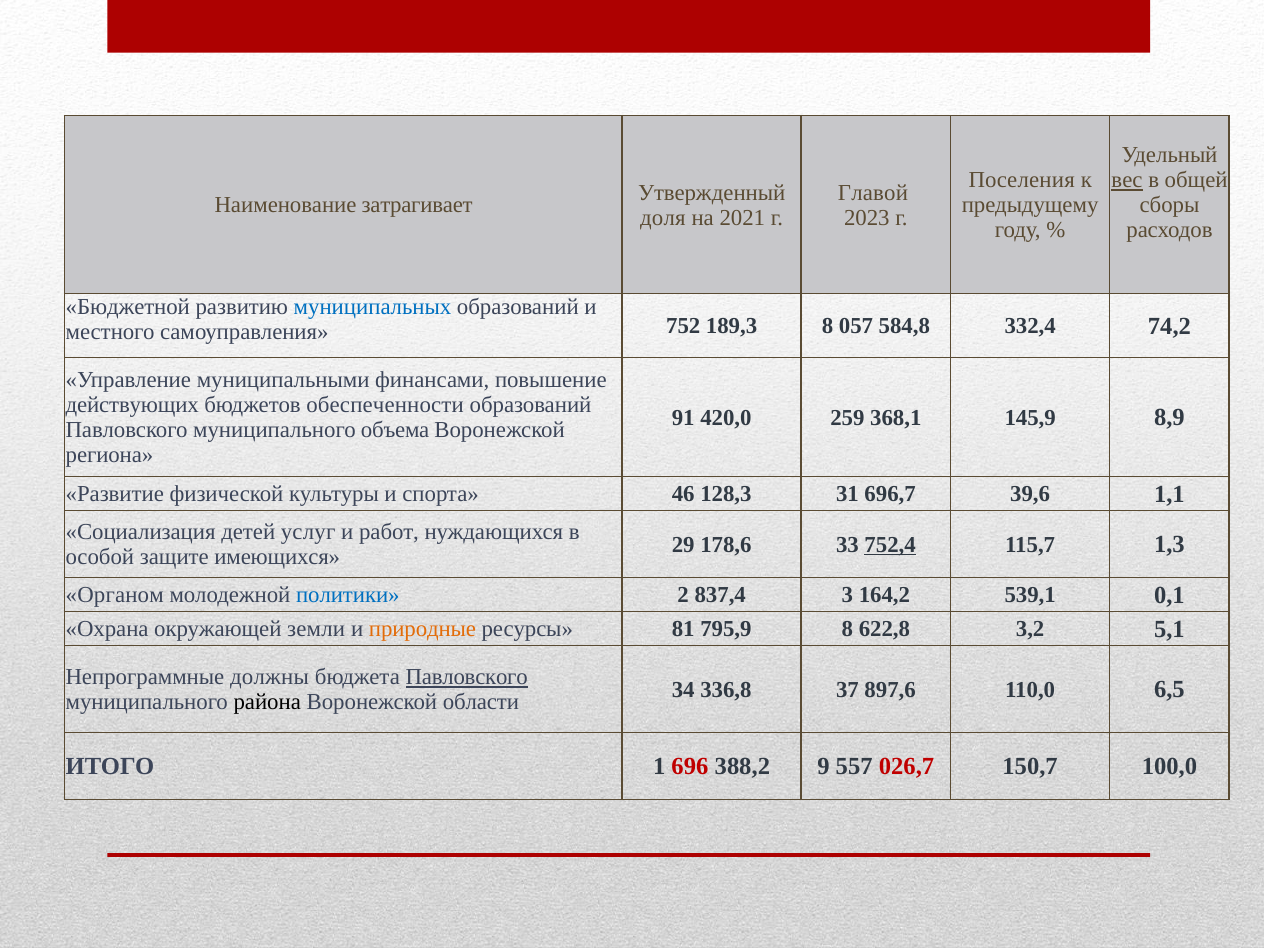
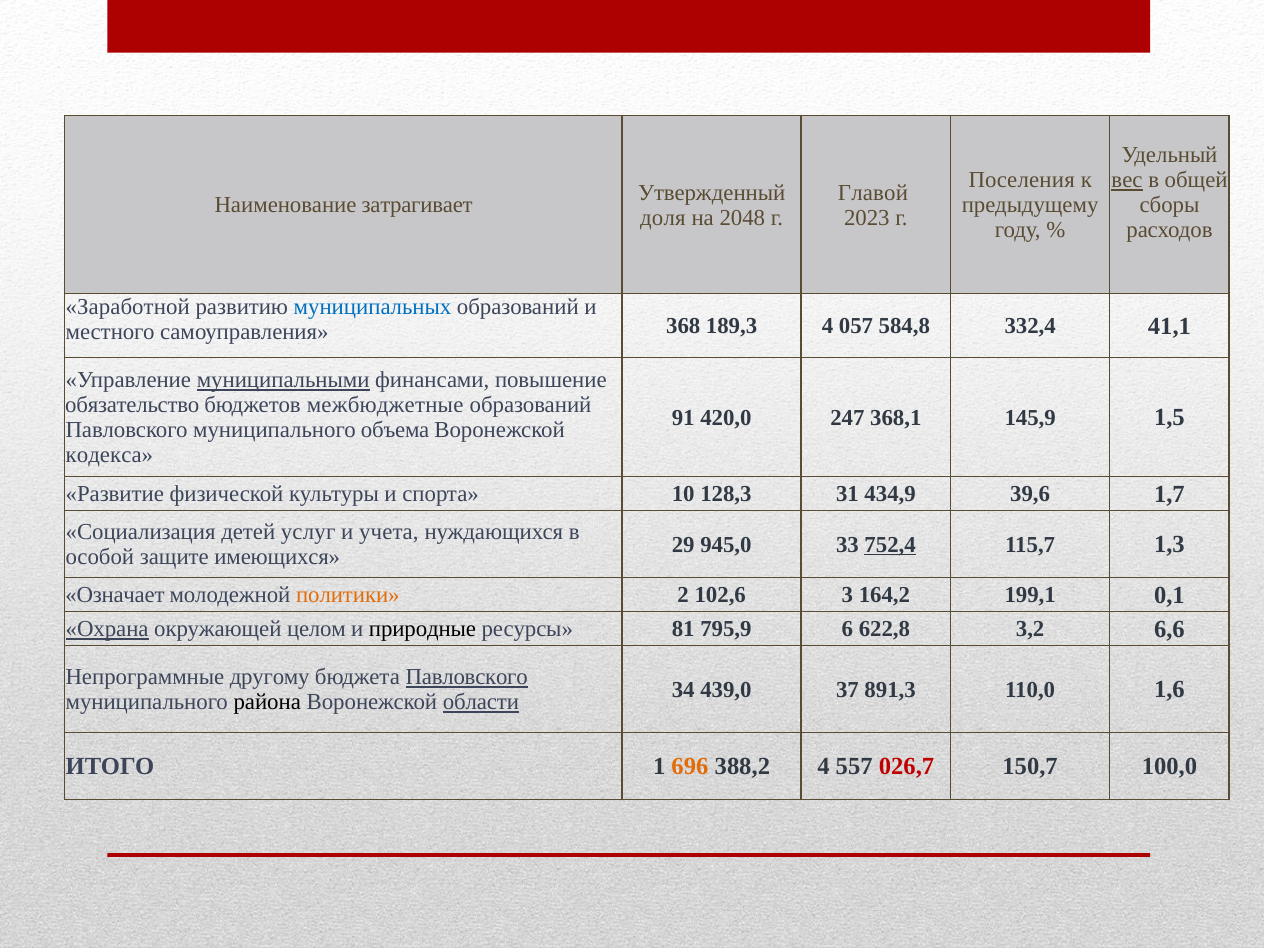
2021: 2021 -> 2048
Бюджетной: Бюджетной -> Заработной
752: 752 -> 368
189,3 8: 8 -> 4
74,2: 74,2 -> 41,1
муниципальными underline: none -> present
действующих: действующих -> обязательство
обеспеченности: обеспеченности -> межбюджетные
259: 259 -> 247
8,9: 8,9 -> 1,5
региона: региона -> кодекса
46: 46 -> 10
696,7: 696,7 -> 434,9
1,1: 1,1 -> 1,7
работ: работ -> учета
178,6: 178,6 -> 945,0
Органом: Органом -> Означает
политики colour: blue -> orange
837,4: 837,4 -> 102,6
539,1: 539,1 -> 199,1
Охрана underline: none -> present
земли: земли -> целом
природные colour: orange -> black
795,9 8: 8 -> 6
5,1: 5,1 -> 6,6
должны: должны -> другому
336,8: 336,8 -> 439,0
897,6: 897,6 -> 891,3
6,5: 6,5 -> 1,6
области underline: none -> present
696 colour: red -> orange
388,2 9: 9 -> 4
